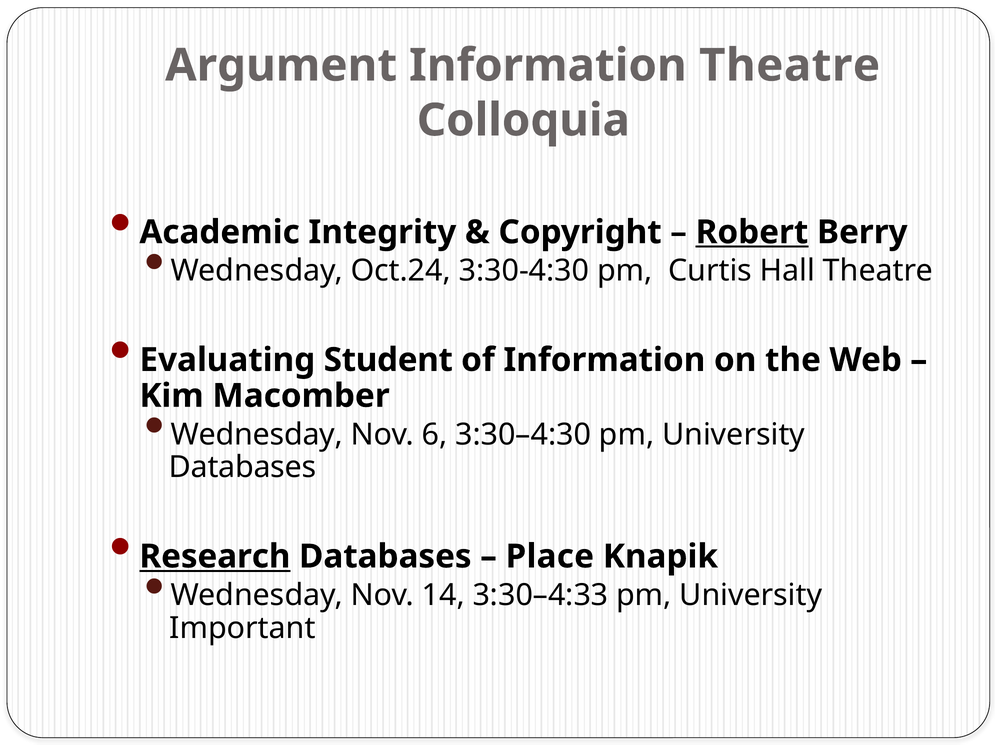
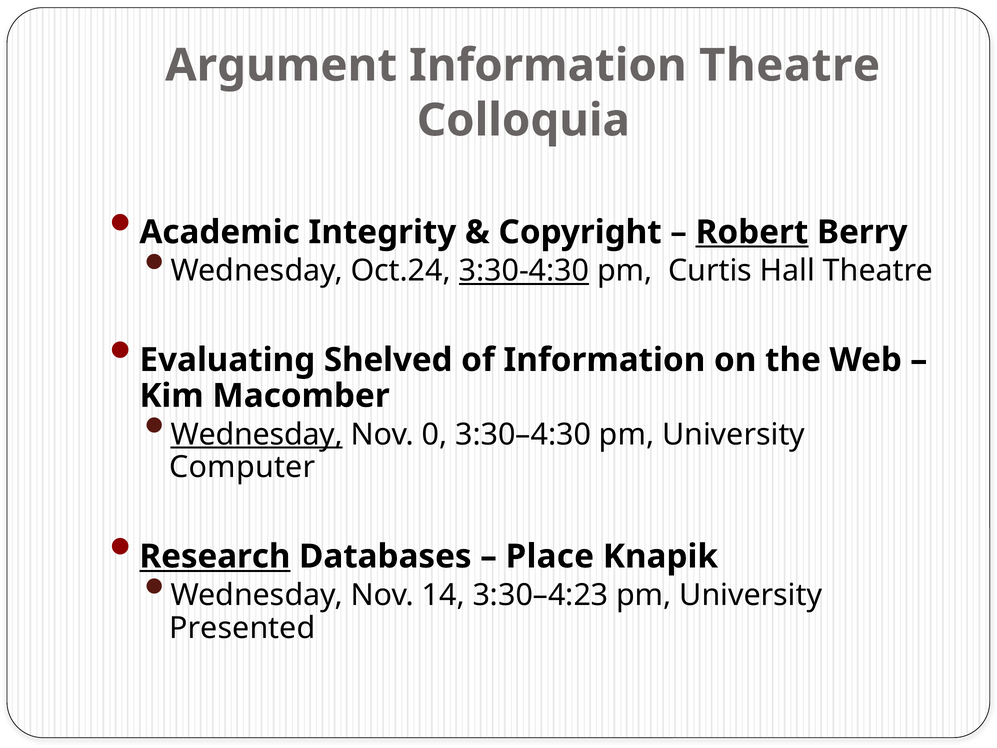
3:30-4:30 underline: none -> present
Student: Student -> Shelved
Wednesday at (257, 434) underline: none -> present
6: 6 -> 0
Databases at (243, 467): Databases -> Computer
3:30–4:33: 3:30–4:33 -> 3:30–4:23
Important: Important -> Presented
